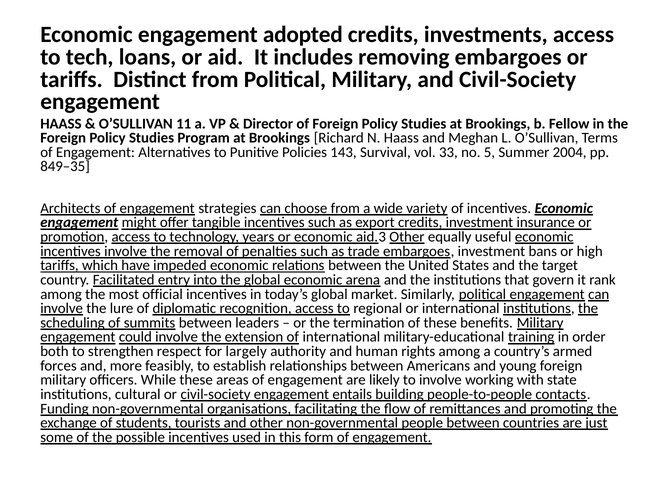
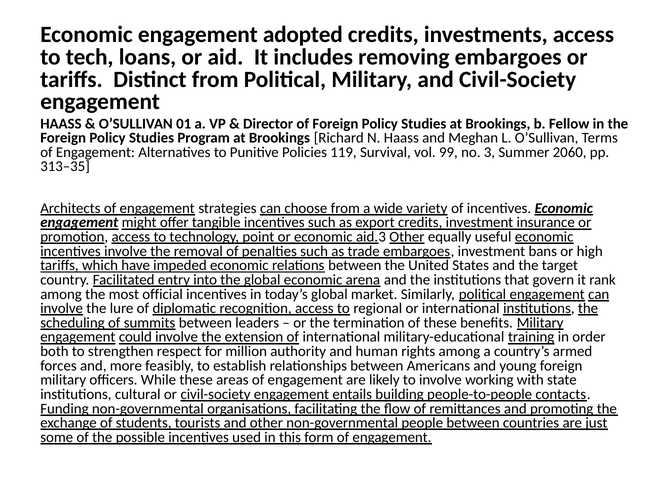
11: 11 -> 01
143: 143 -> 119
33: 33 -> 99
5: 5 -> 3
2004: 2004 -> 2060
849–35: 849–35 -> 313–35
years: years -> point
largely: largely -> million
